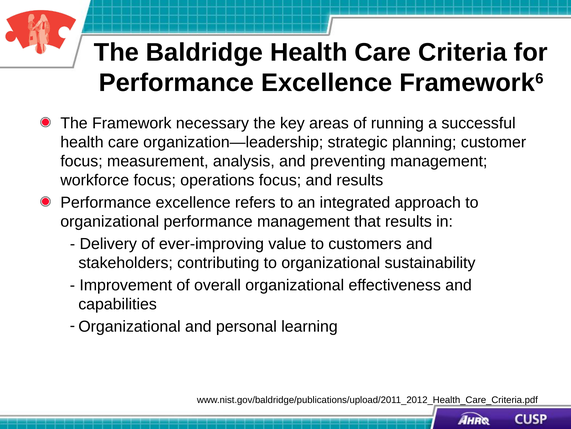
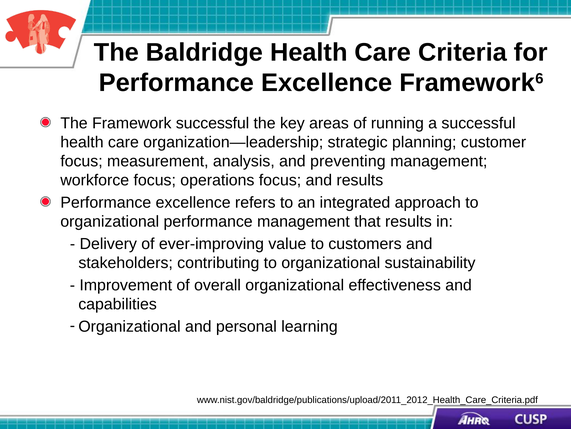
Framework necessary: necessary -> successful
